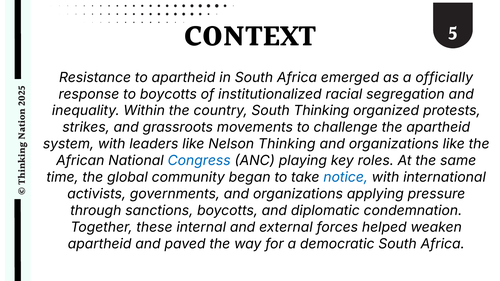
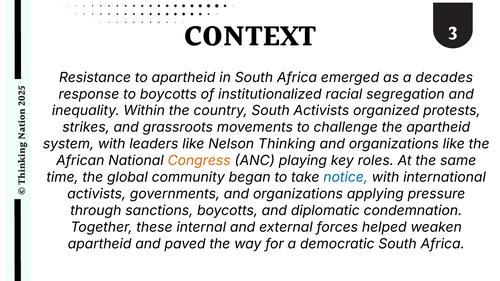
CONTEXT 5: 5 -> 3
officially: officially -> decades
South Thinking: Thinking -> Activists
Congress colour: blue -> orange
